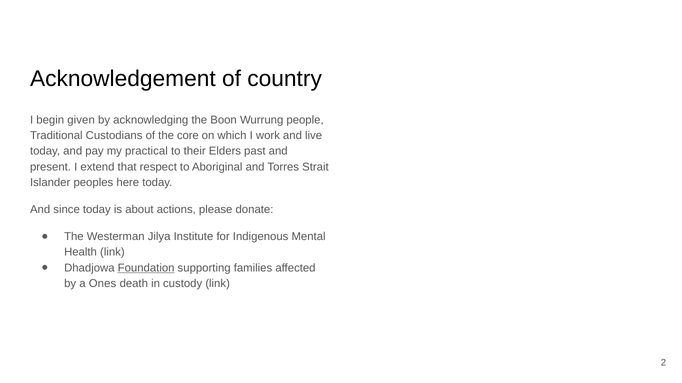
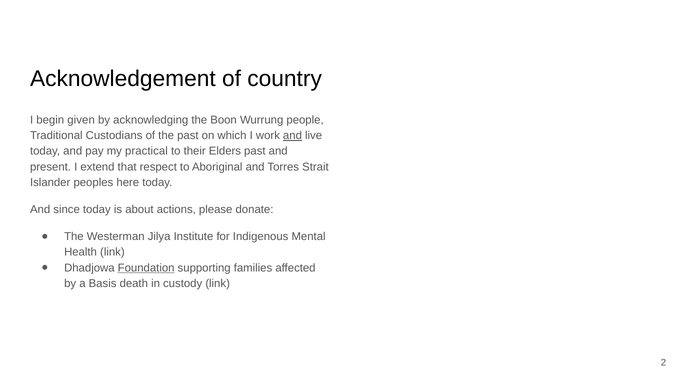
the core: core -> past
and at (292, 136) underline: none -> present
Ones: Ones -> Basis
